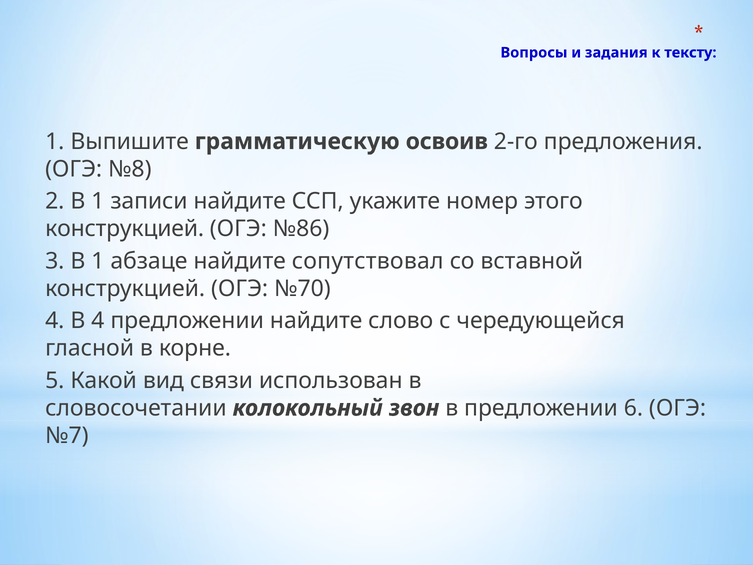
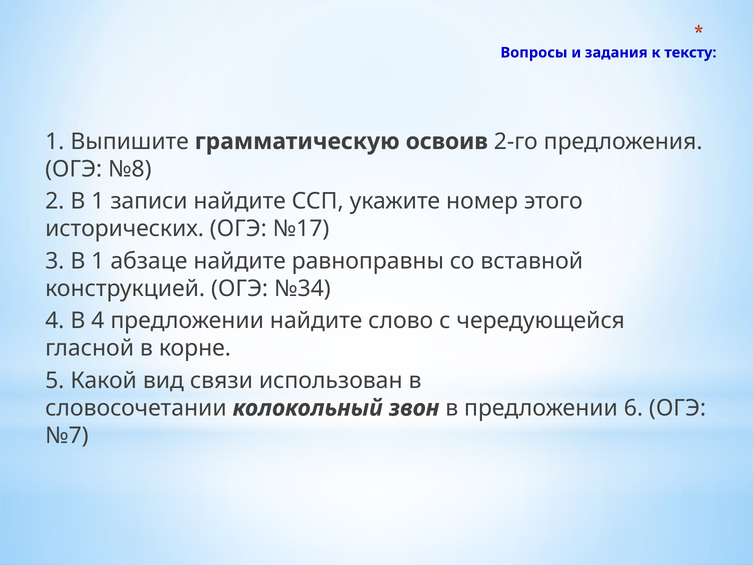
конструкцией at (125, 229): конструкцией -> исторических
№86: №86 -> №17
сопутствовал: сопутствовал -> равноправны
№70: №70 -> №34
